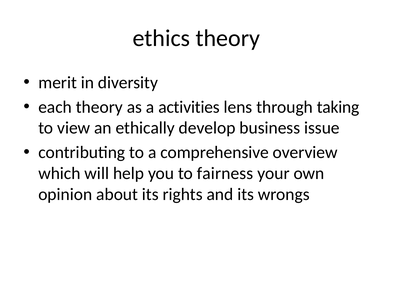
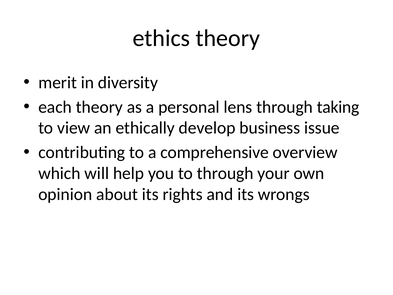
activities: activities -> personal
to fairness: fairness -> through
